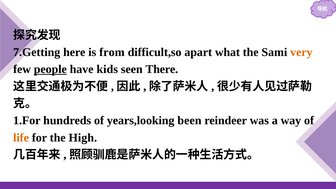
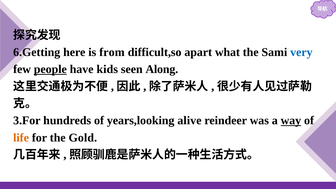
7.Getting: 7.Getting -> 6.Getting
very colour: orange -> blue
There: There -> Along
1.For: 1.For -> 3.For
been: been -> alive
way underline: none -> present
High: High -> Gold
